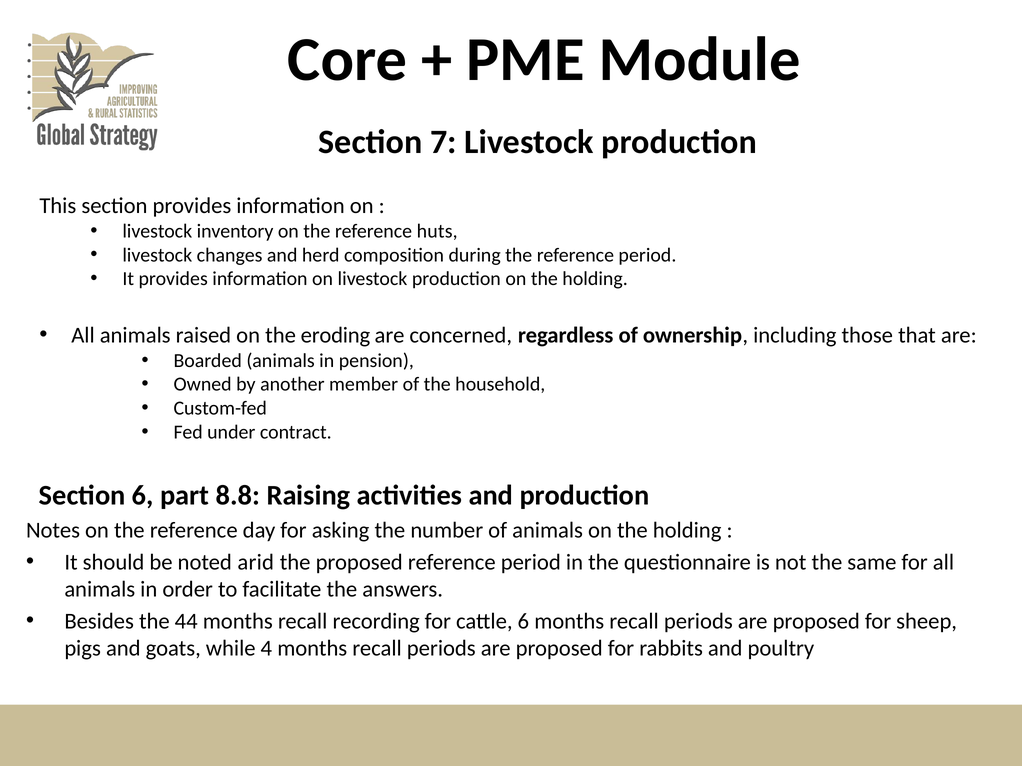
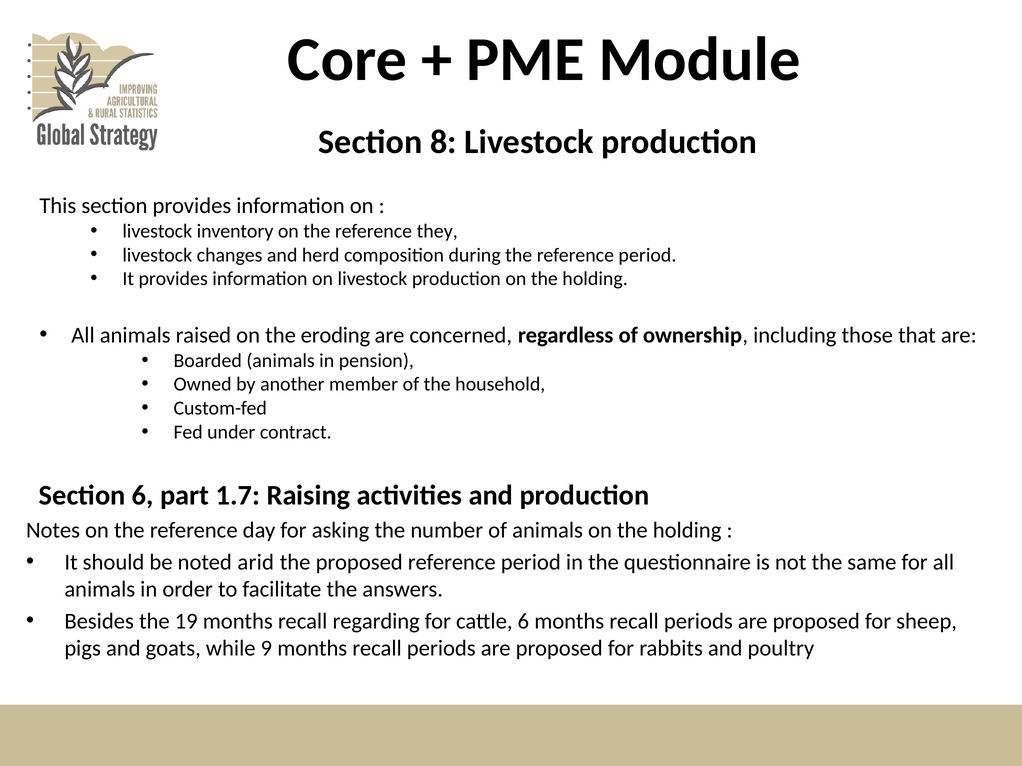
7: 7 -> 8
huts: huts -> they
8.8: 8.8 -> 1.7
44: 44 -> 19
recording: recording -> regarding
4: 4 -> 9
